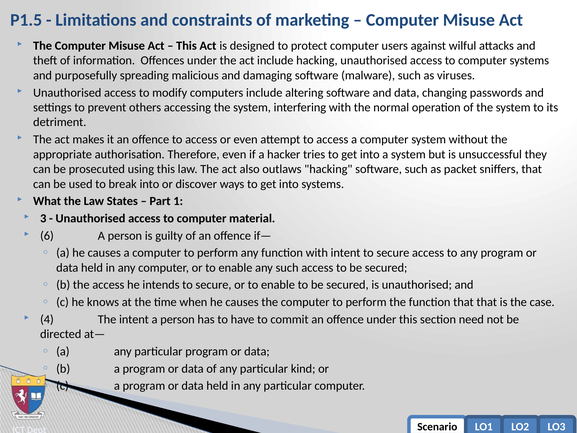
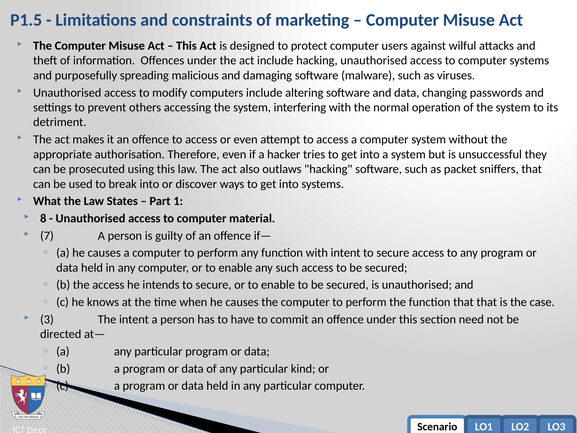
3: 3 -> 8
6: 6 -> 7
4: 4 -> 3
